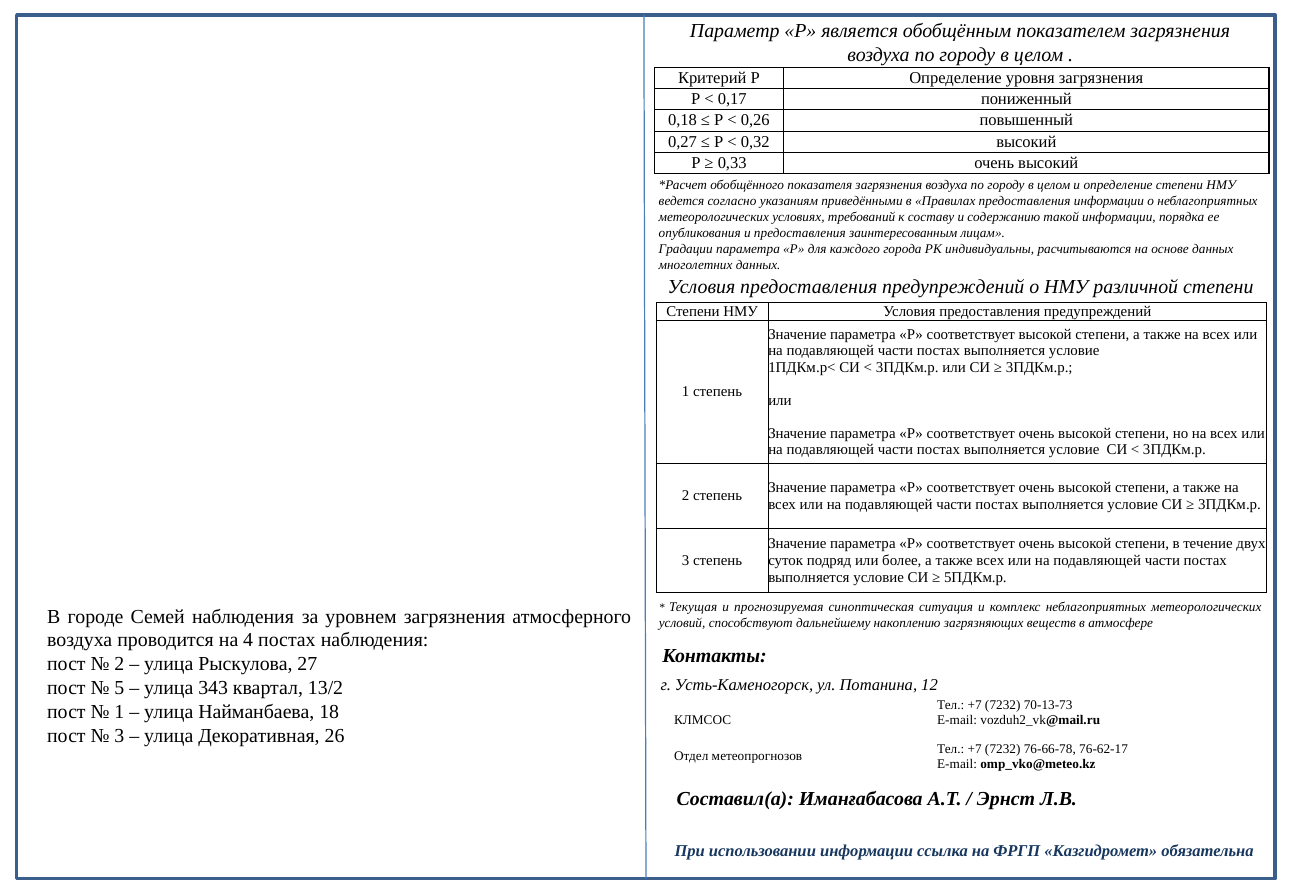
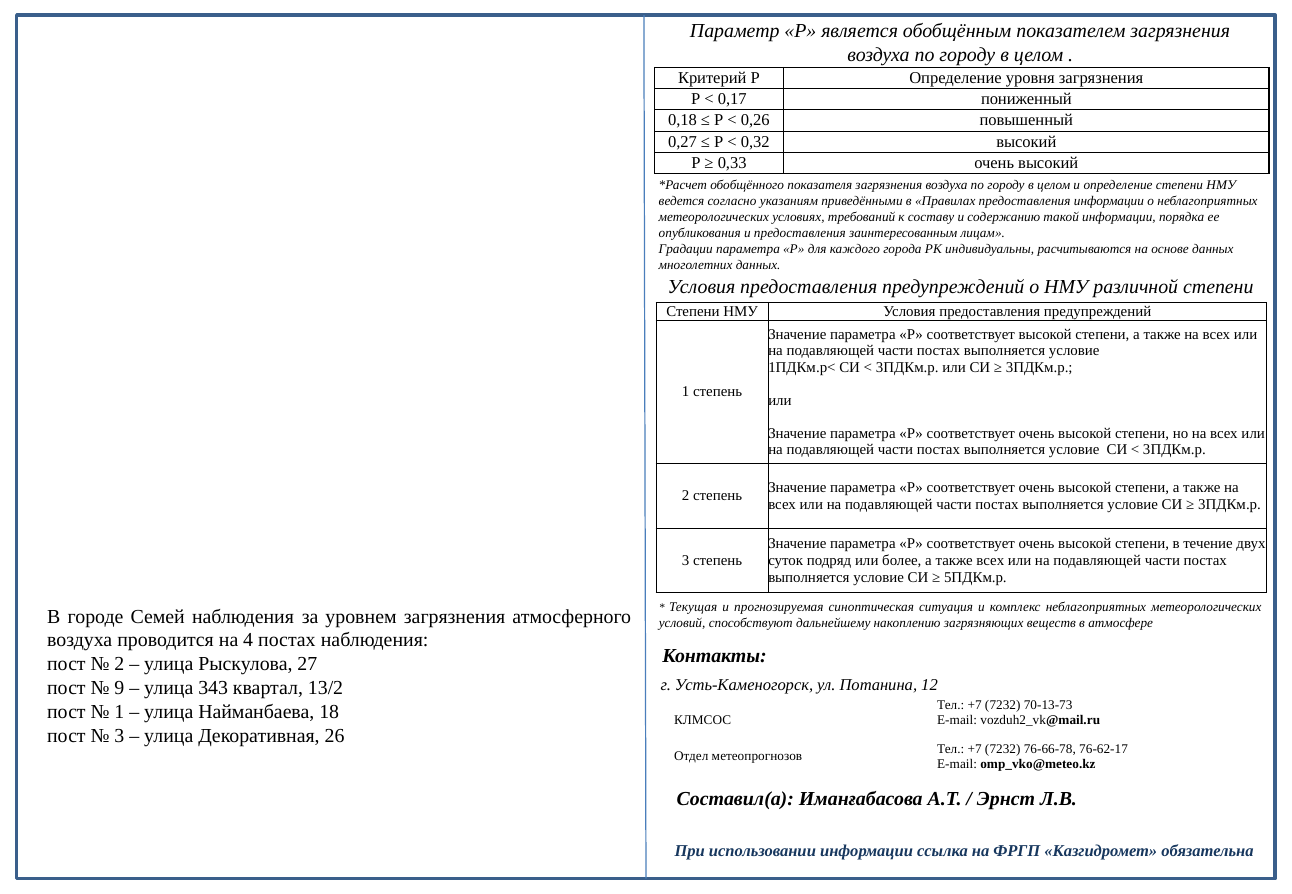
5: 5 -> 9
